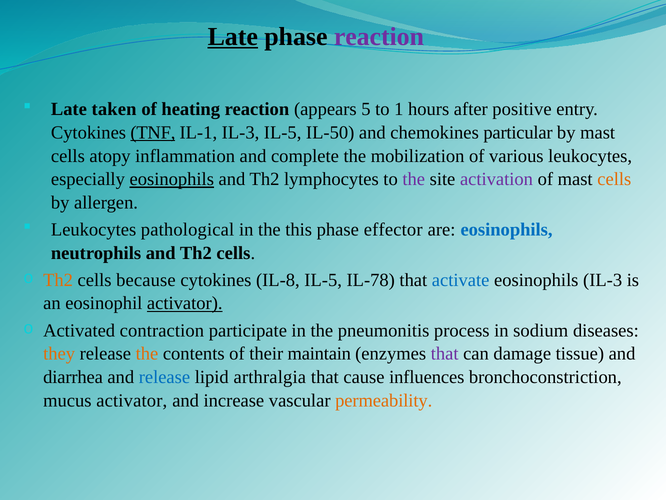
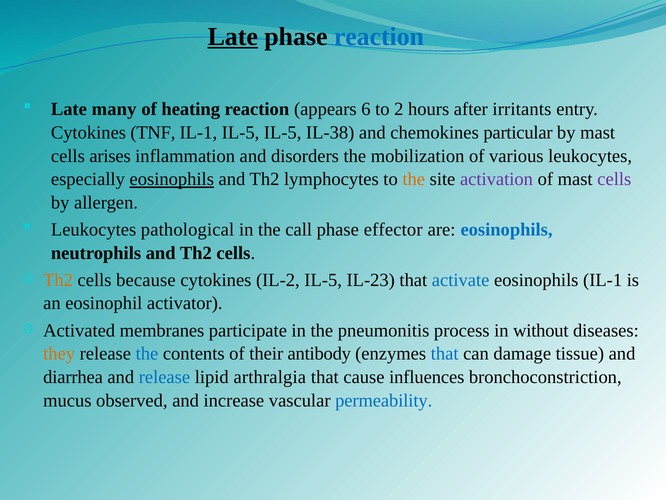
reaction at (379, 37) colour: purple -> blue
taken: taken -> many
5: 5 -> 6
1: 1 -> 2
positive: positive -> irritants
TNF underline: present -> none
IL-1 IL-3: IL-3 -> IL-5
IL-50: IL-50 -> IL-38
atopy: atopy -> arises
complete: complete -> disorders
the at (414, 179) colour: purple -> orange
cells at (614, 179) colour: orange -> purple
this: this -> call
IL-8: IL-8 -> IL-2
IL-78: IL-78 -> IL-23
eosinophils IL-3: IL-3 -> IL-1
activator at (185, 303) underline: present -> none
contraction: contraction -> membranes
sodium: sodium -> without
the at (147, 353) colour: orange -> blue
maintain: maintain -> antibody
that at (445, 353) colour: purple -> blue
mucus activator: activator -> observed
permeability colour: orange -> blue
